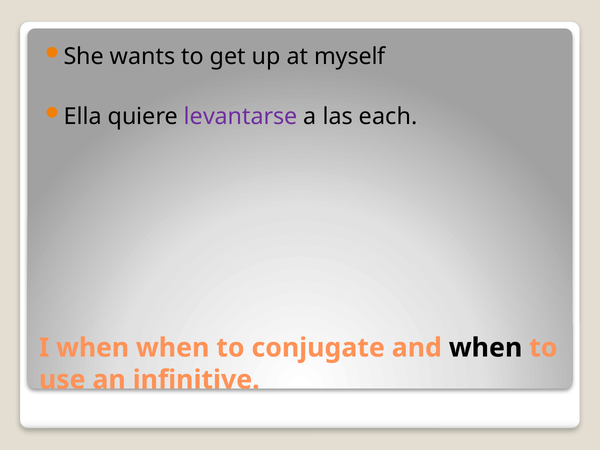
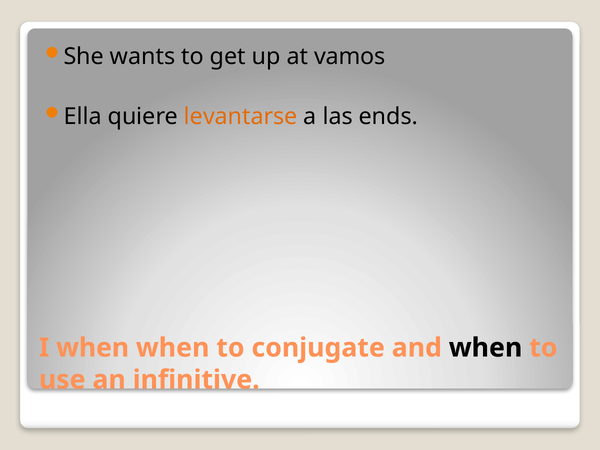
myself: myself -> vamos
levantarse colour: purple -> orange
each: each -> ends
